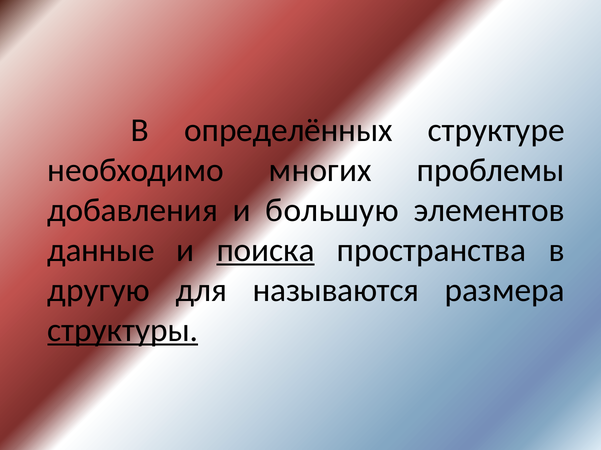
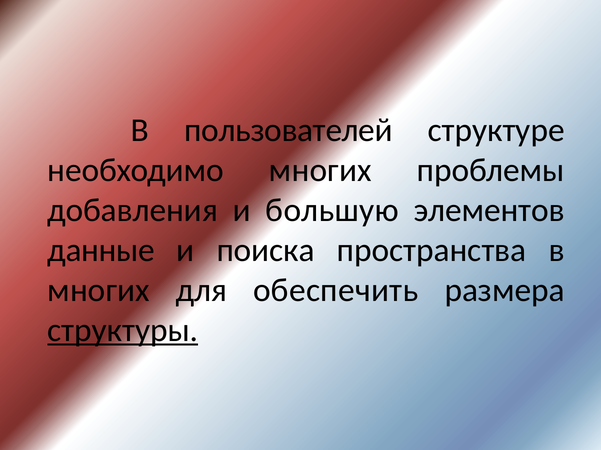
определённых: определённых -> пользователей
поиска underline: present -> none
другую at (99, 291): другую -> многих
называются: называются -> обеспечить
